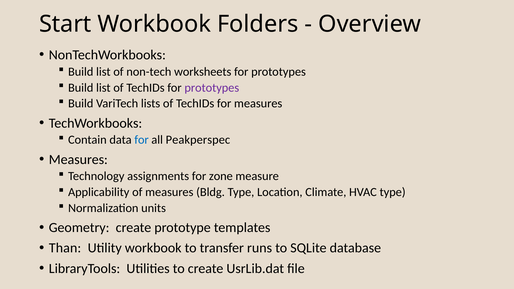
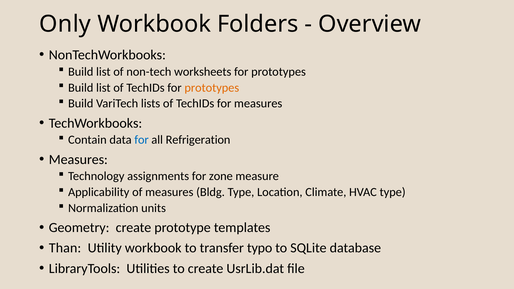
Start: Start -> Only
prototypes at (212, 88) colour: purple -> orange
Peakperspec: Peakperspec -> Refrigeration
runs: runs -> typo
